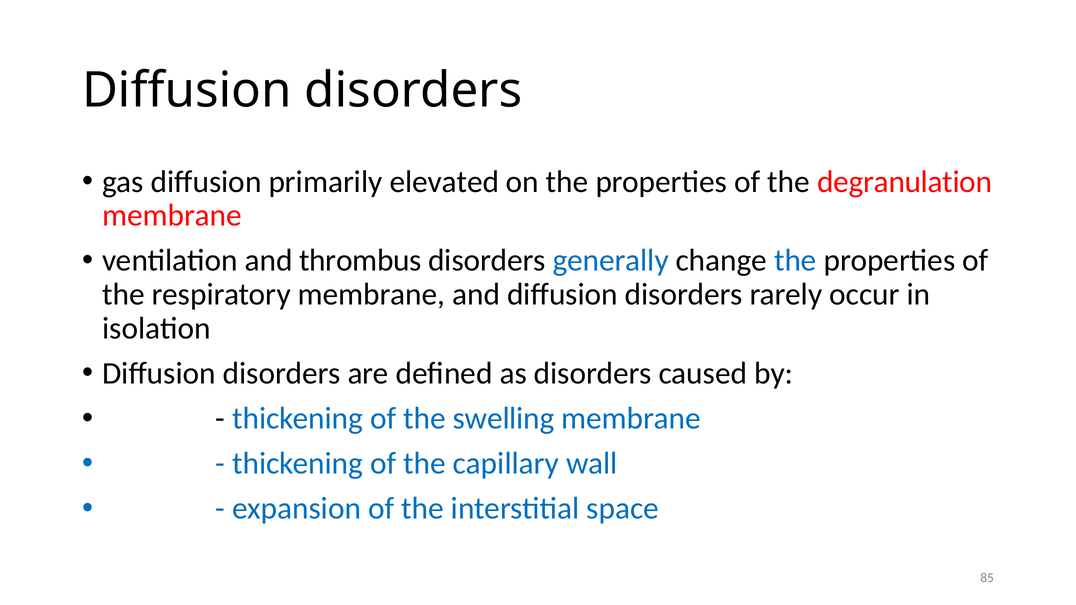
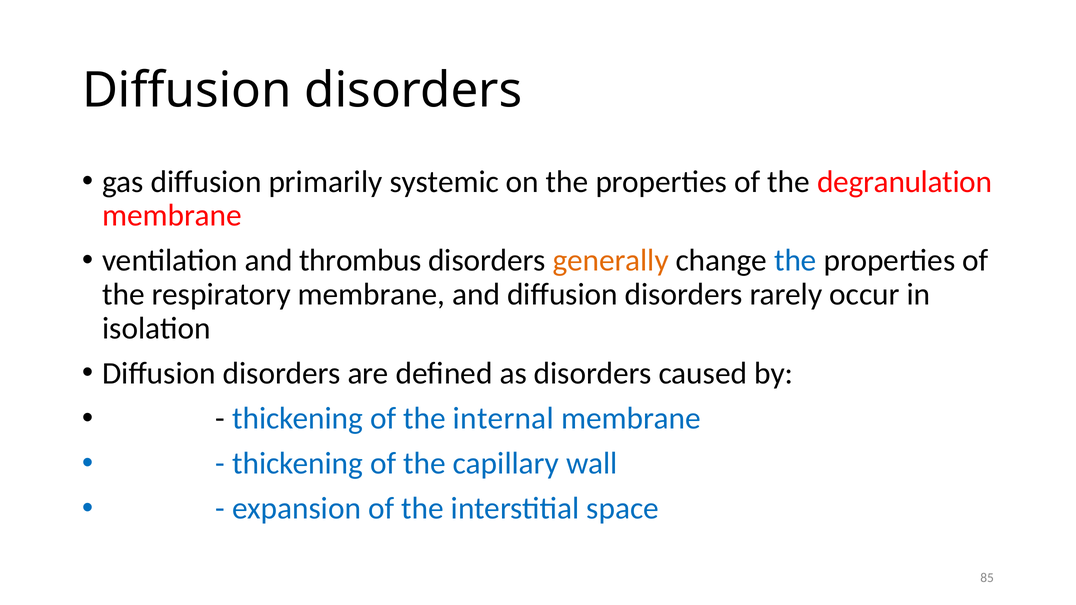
elevated: elevated -> systemic
generally colour: blue -> orange
swelling: swelling -> internal
